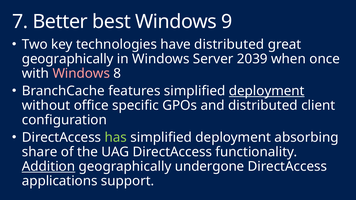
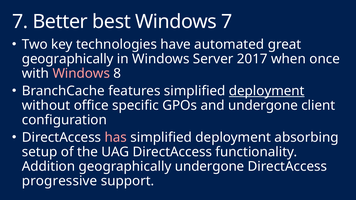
Windows 9: 9 -> 7
have distributed: distributed -> automated
2039: 2039 -> 2017
and distributed: distributed -> undergone
has colour: light green -> pink
share: share -> setup
Addition underline: present -> none
applications: applications -> progressive
